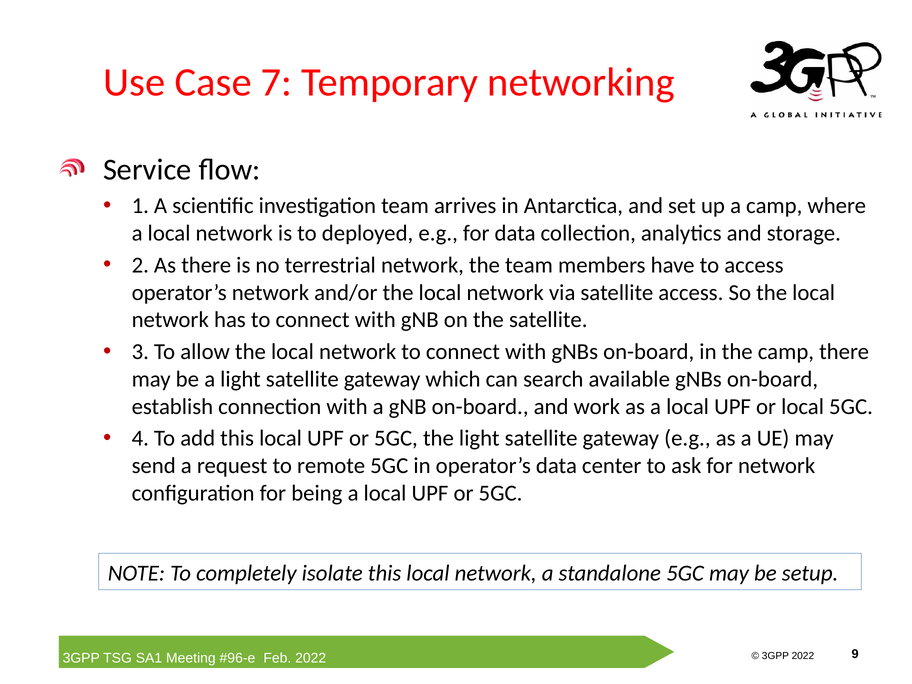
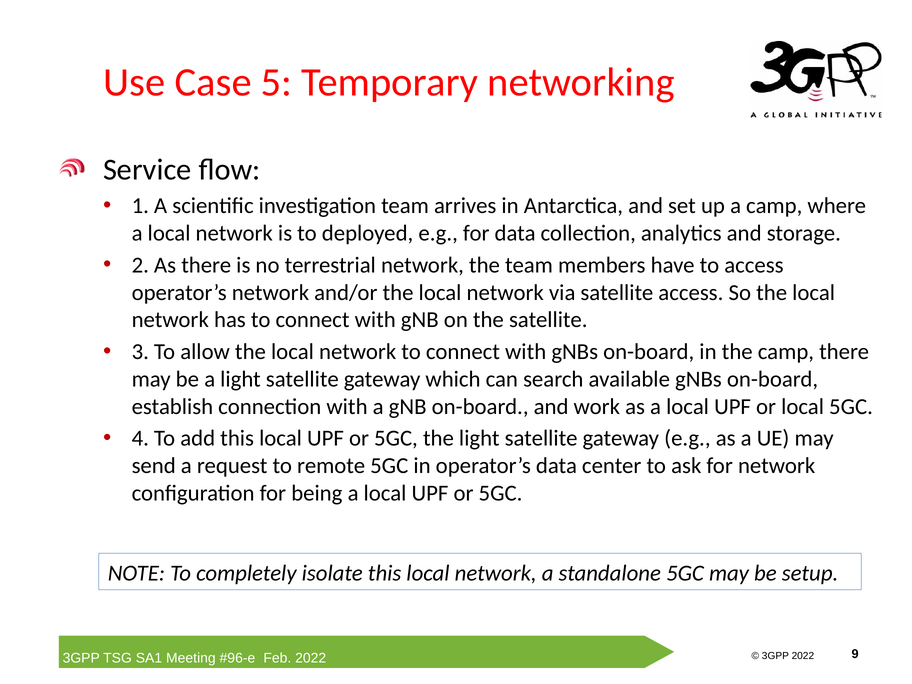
7: 7 -> 5
